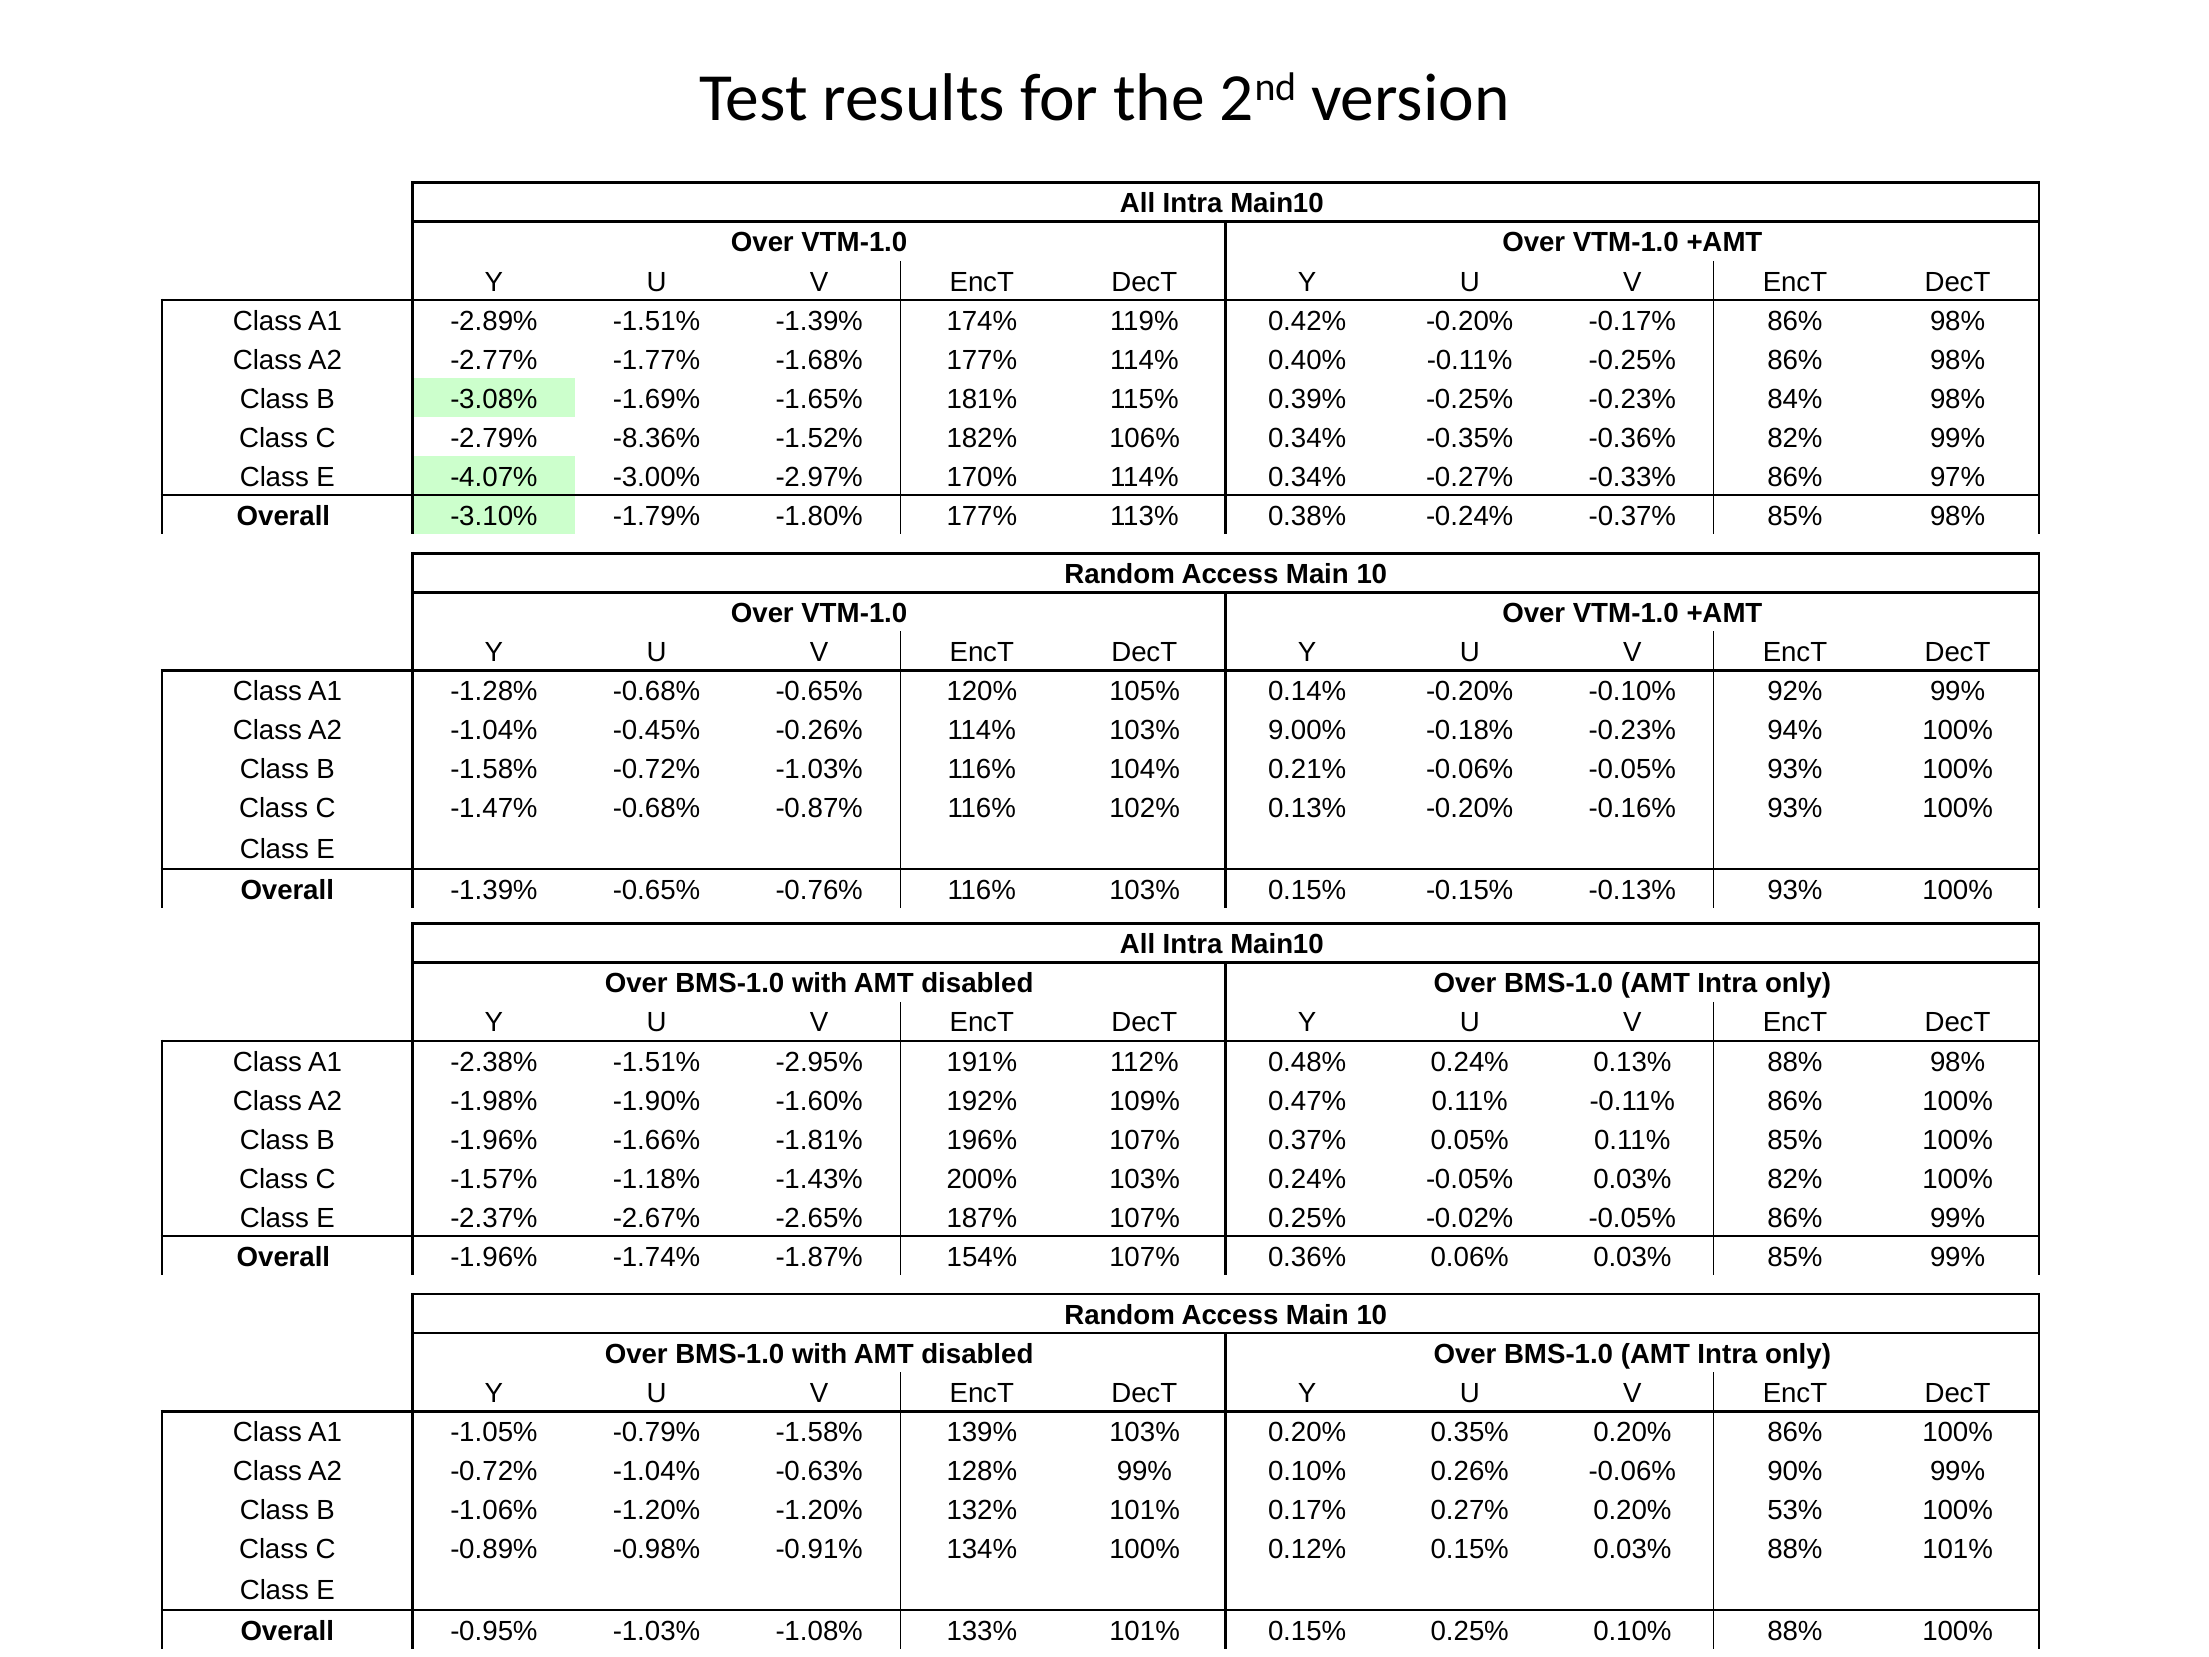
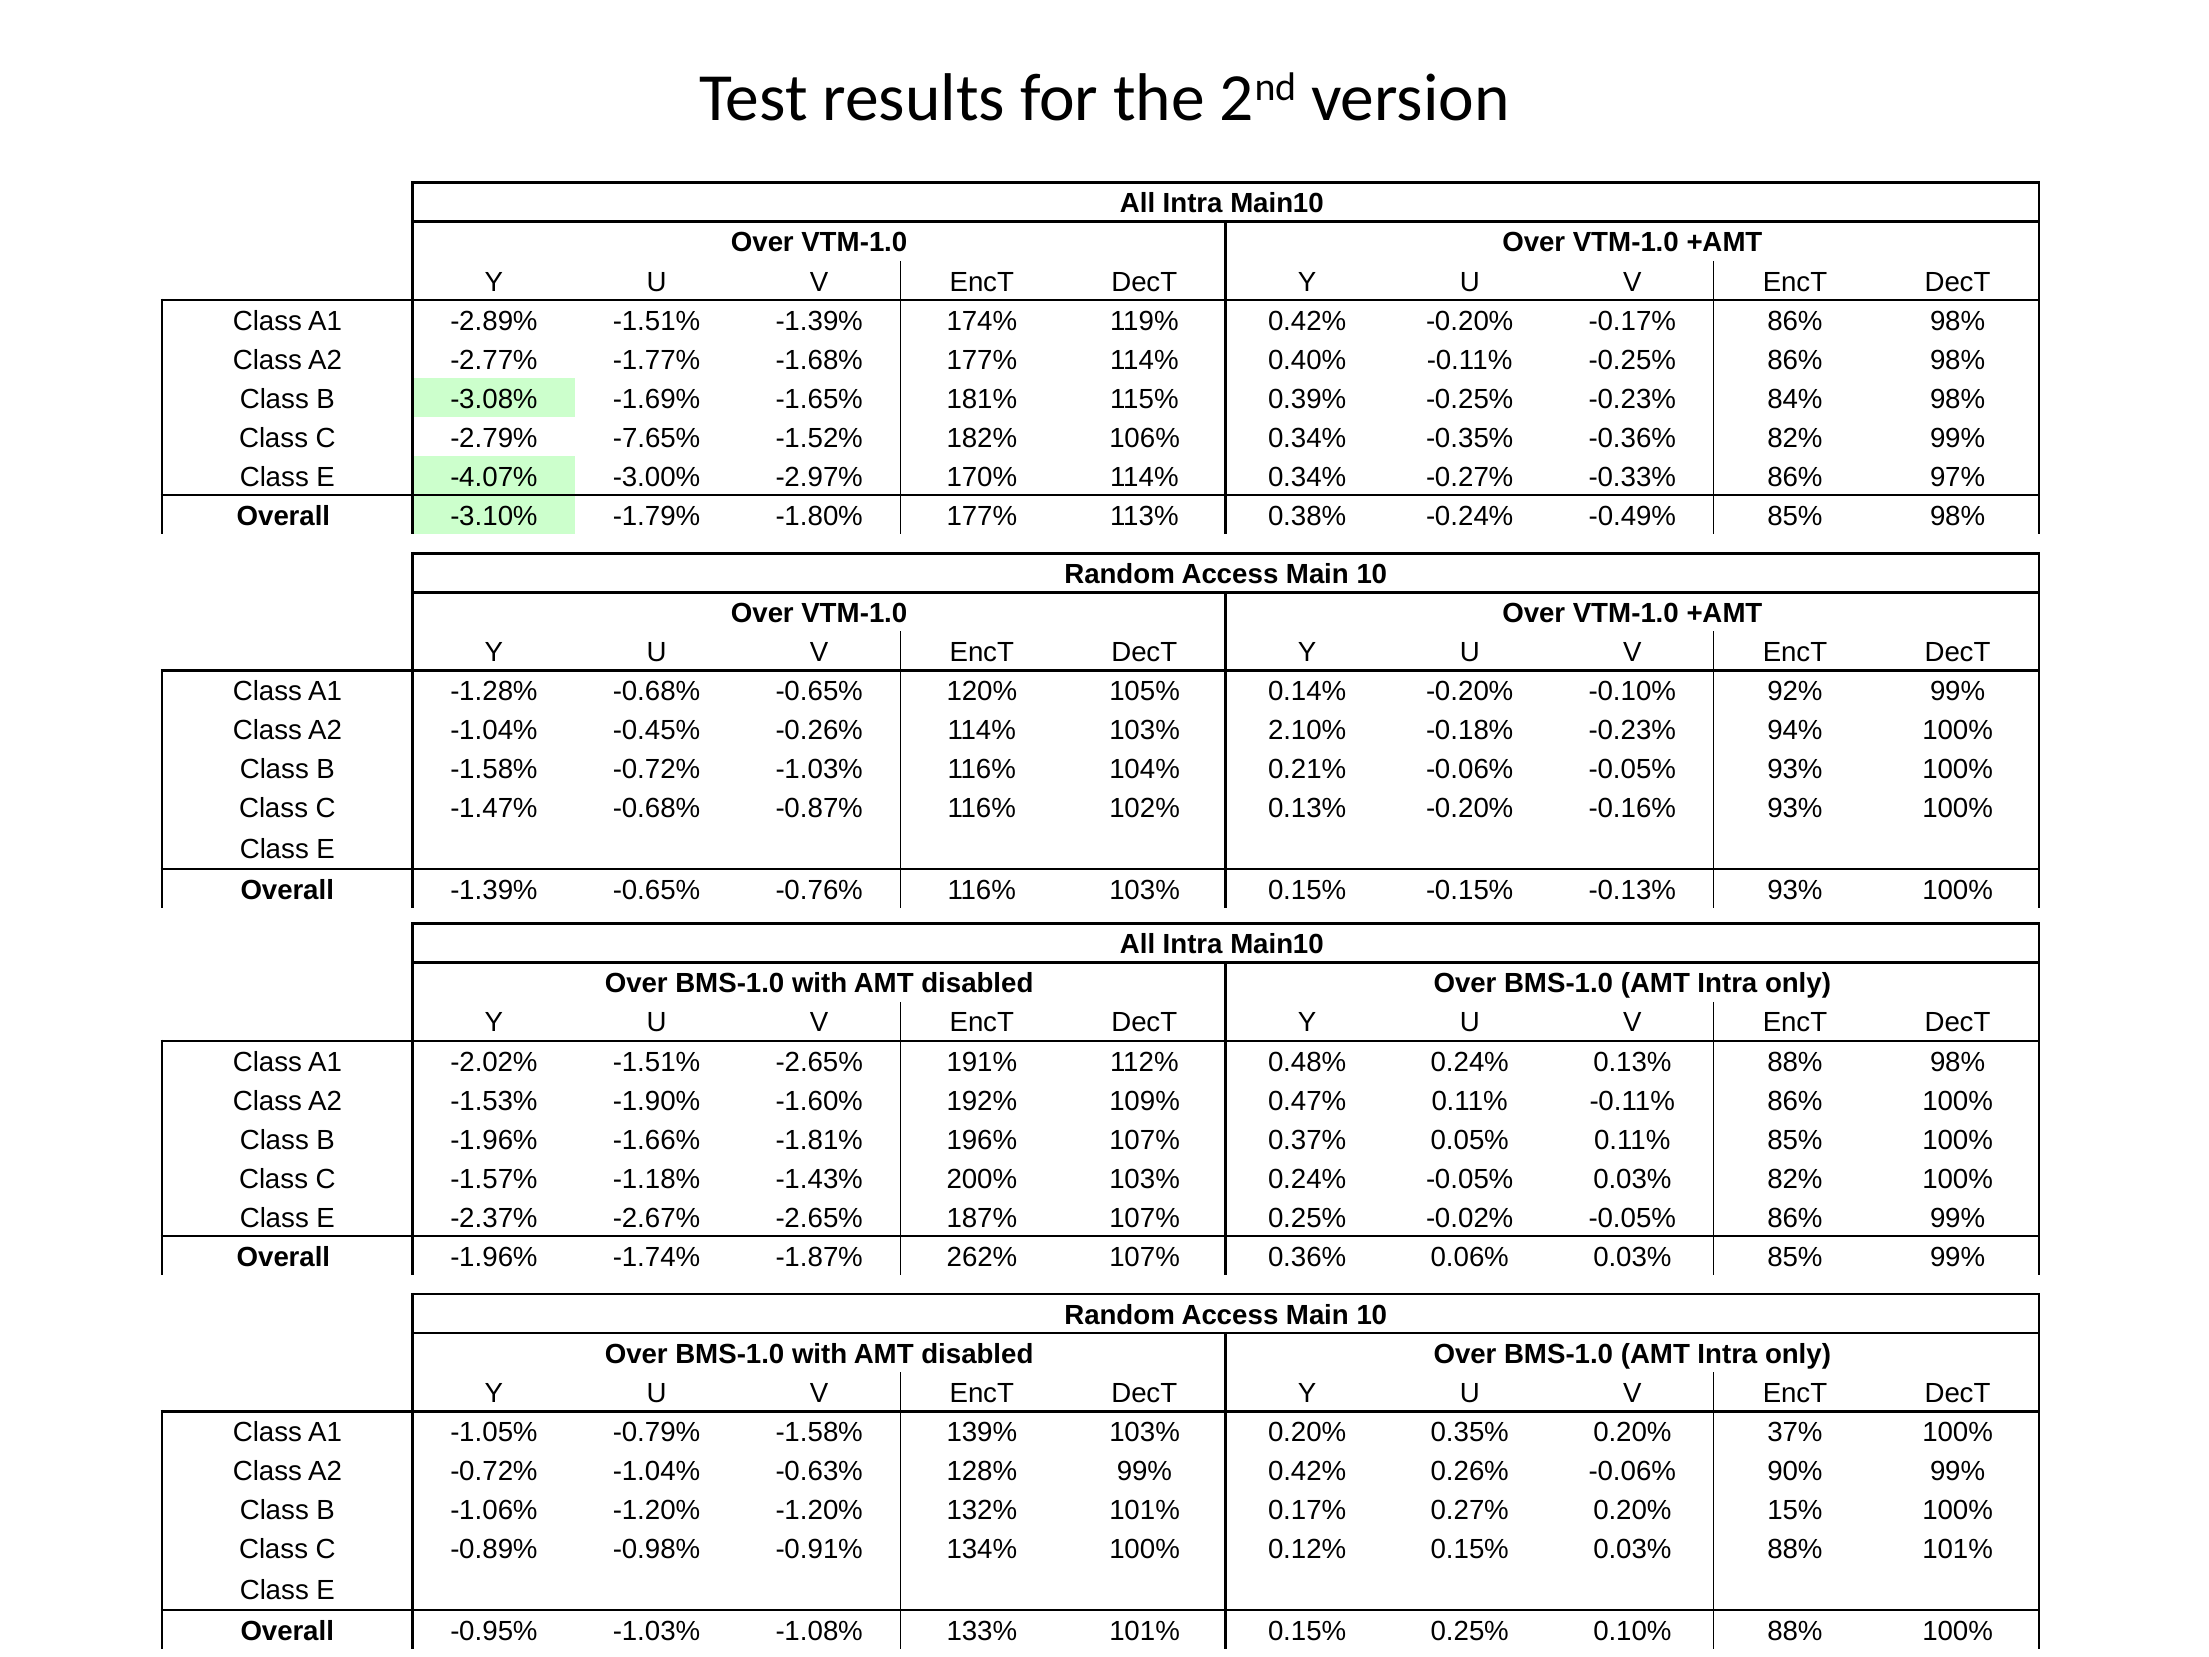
-8.36%: -8.36% -> -7.65%
-0.37%: -0.37% -> -0.49%
9.00%: 9.00% -> 2.10%
-2.38%: -2.38% -> -2.02%
-1.51% -2.95%: -2.95% -> -2.65%
-1.98%: -1.98% -> -1.53%
154%: 154% -> 262%
0.20% 86%: 86% -> 37%
99% 0.10%: 0.10% -> 0.42%
53%: 53% -> 15%
